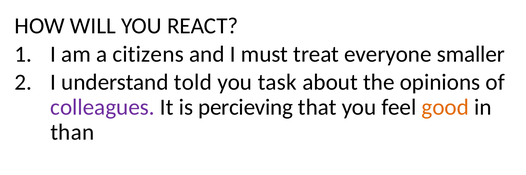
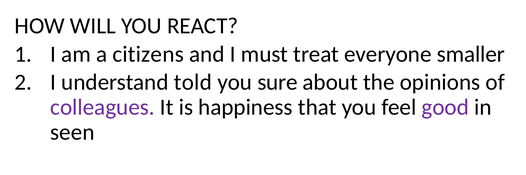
task: task -> sure
percieving: percieving -> happiness
good colour: orange -> purple
than: than -> seen
